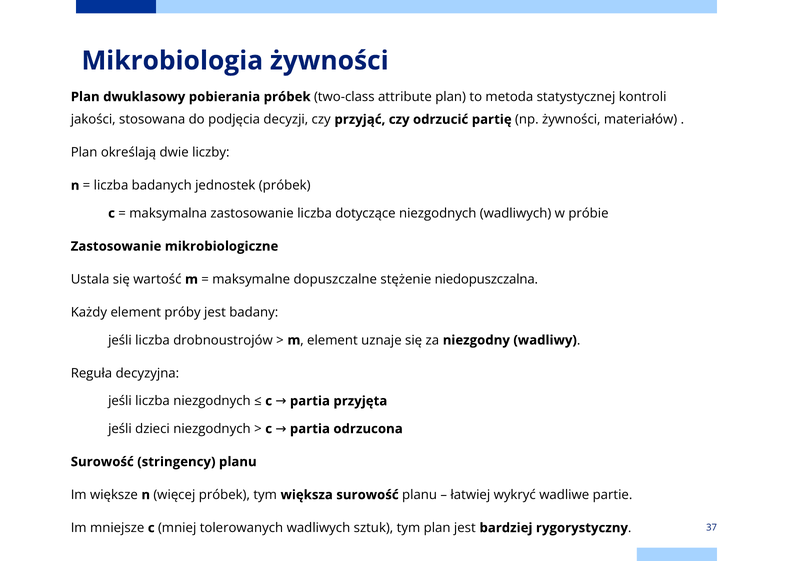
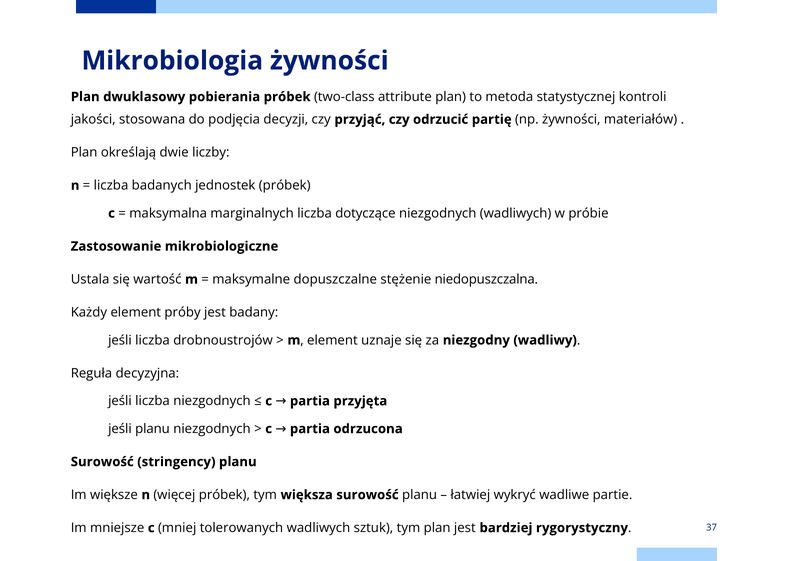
maksymalna zastosowanie: zastosowanie -> marginalnych
jeśli dzieci: dzieci -> planu
